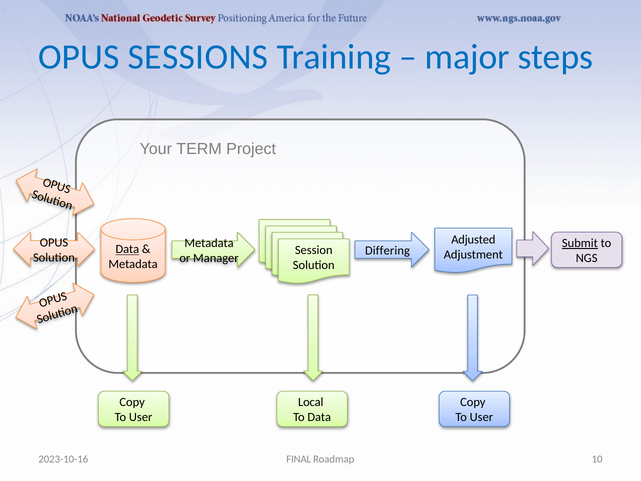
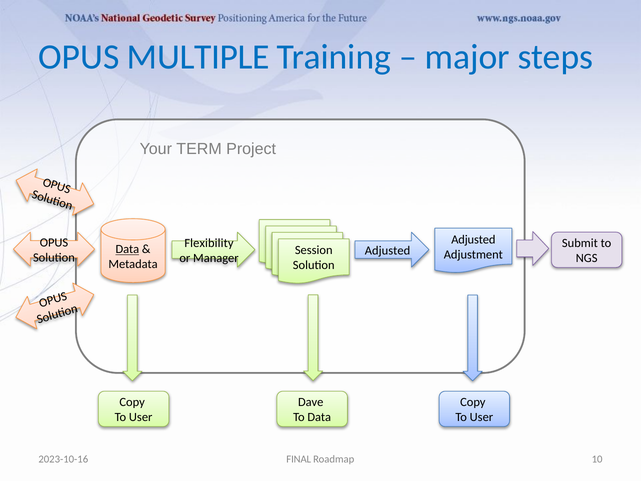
SESSIONS: SESSIONS -> MULTIPLE
Metadata at (209, 243): Metadata -> Flexibility
Submit underline: present -> none
Differing at (387, 250): Differing -> Adjusted
Local: Local -> Dave
